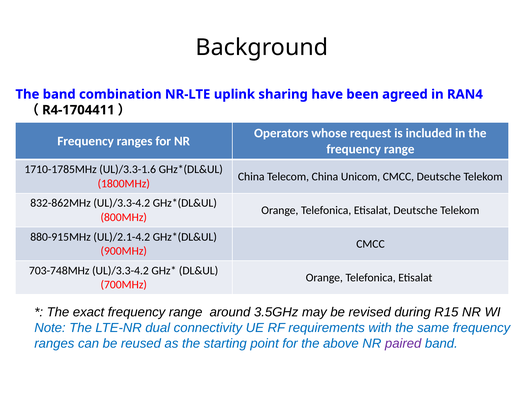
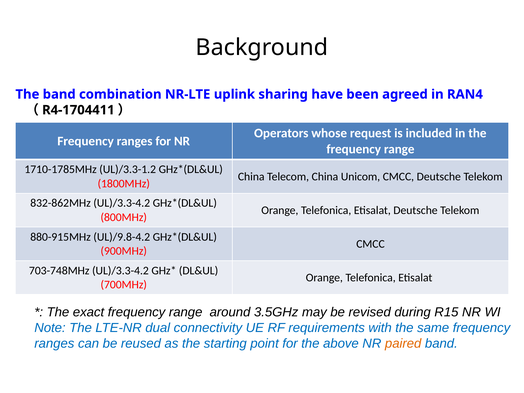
UL)/3.3-1.6: UL)/3.3-1.6 -> UL)/3.3-1.2
UL)/2.1-4.2: UL)/2.1-4.2 -> UL)/9.8-4.2
paired colour: purple -> orange
